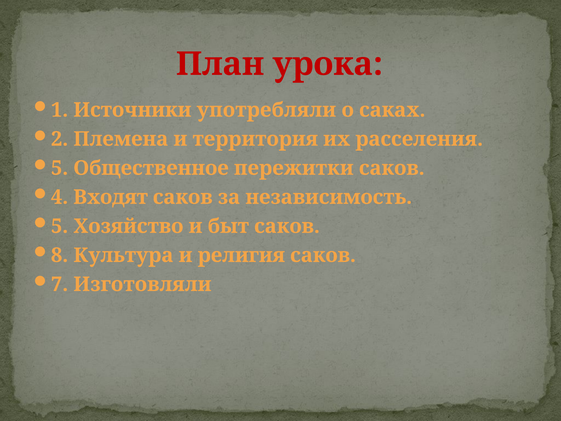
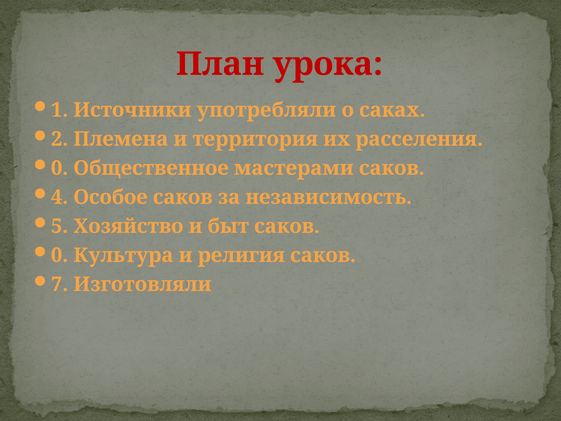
5 at (60, 168): 5 -> 0
пережитки: пережитки -> мастерами
Входят: Входят -> Особое
8 at (60, 255): 8 -> 0
